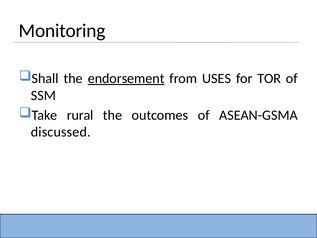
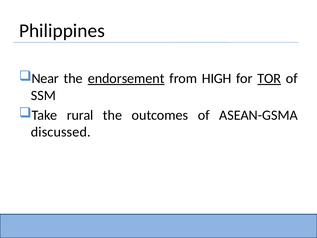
Monitoring: Monitoring -> Philippines
Shall: Shall -> Near
USES: USES -> HIGH
TOR underline: none -> present
